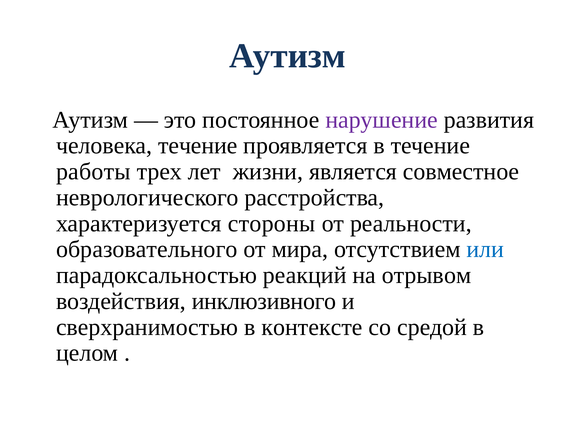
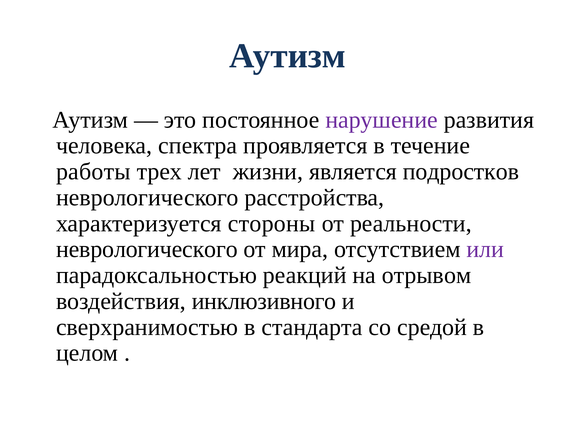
человека течение: течение -> спектра
совместное: совместное -> подростков
образовательного at (147, 249): образовательного -> неврологического
или colour: blue -> purple
контексте: контексте -> стандарта
